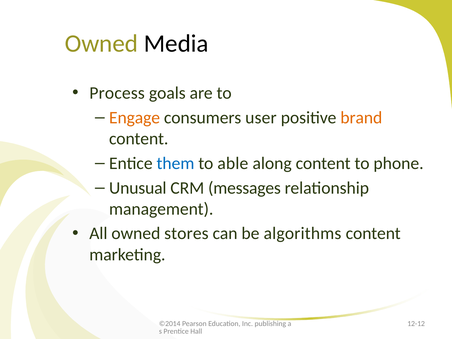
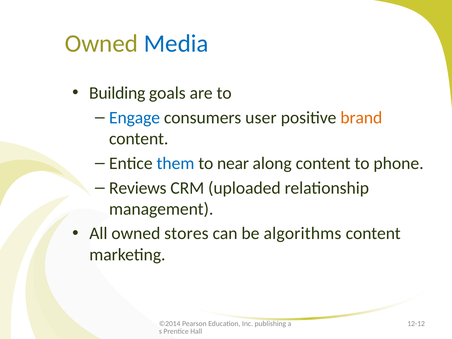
Media colour: black -> blue
Process: Process -> Building
Engage colour: orange -> blue
able: able -> near
Unusual: Unusual -> Reviews
messages: messages -> uploaded
